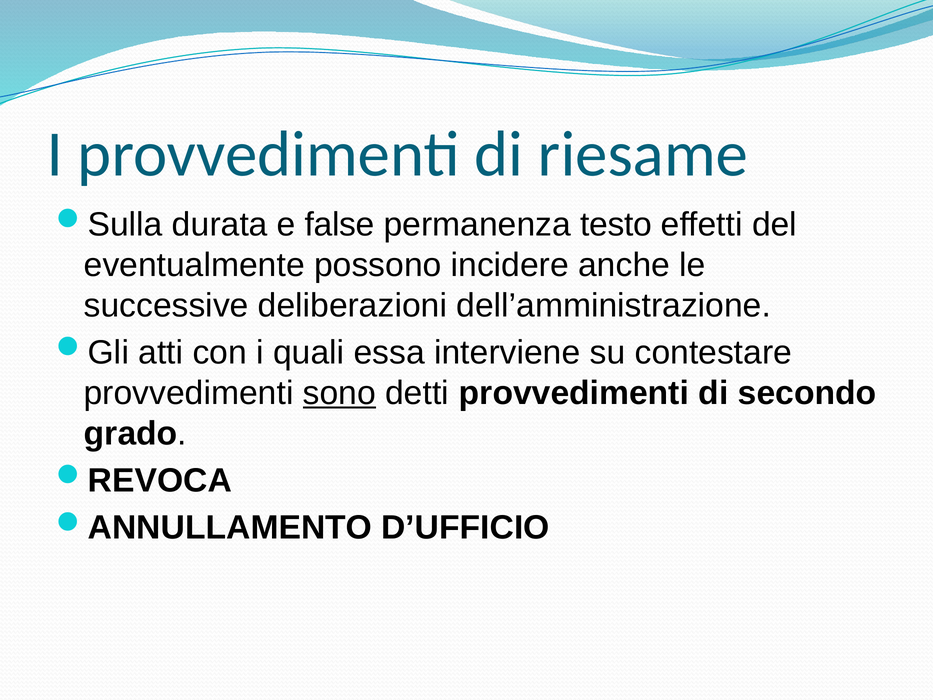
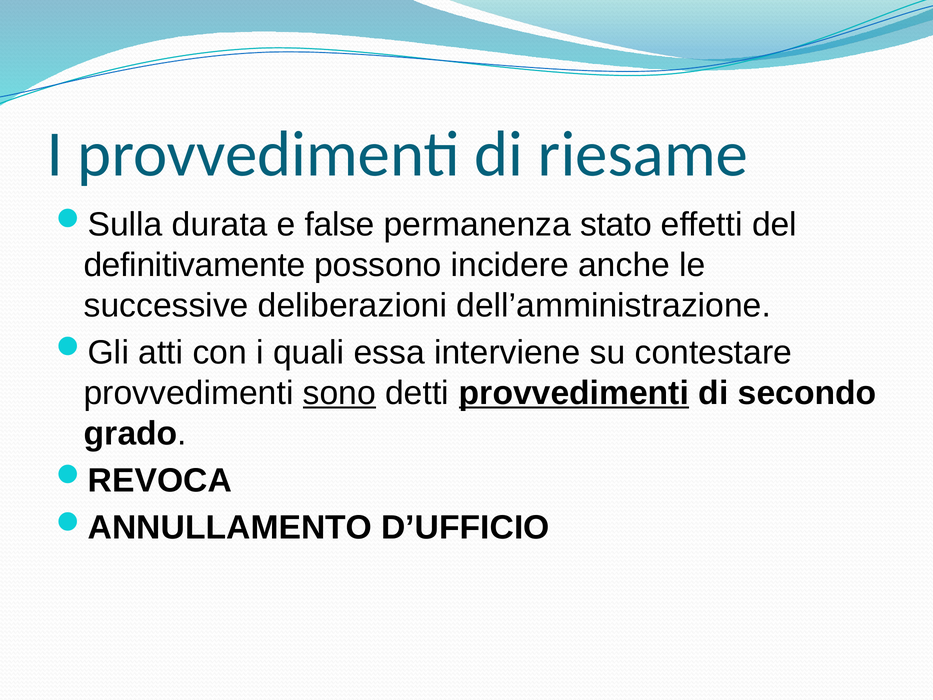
testo: testo -> stato
eventualmente: eventualmente -> definitivamente
provvedimenti at (574, 393) underline: none -> present
